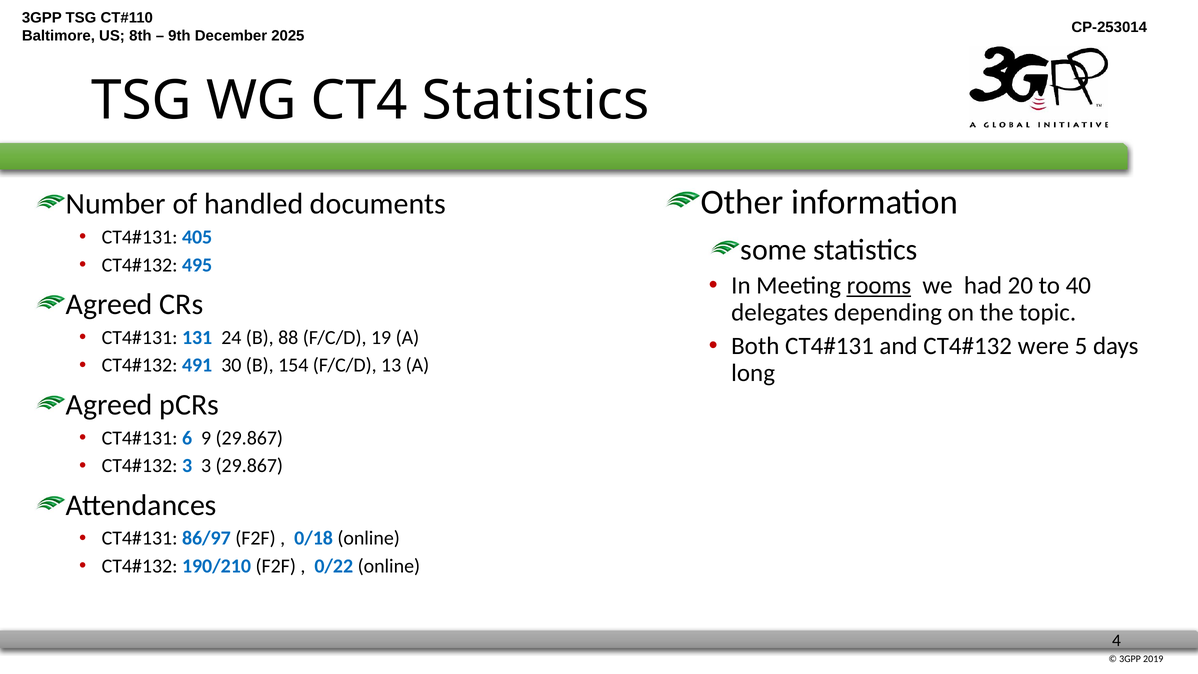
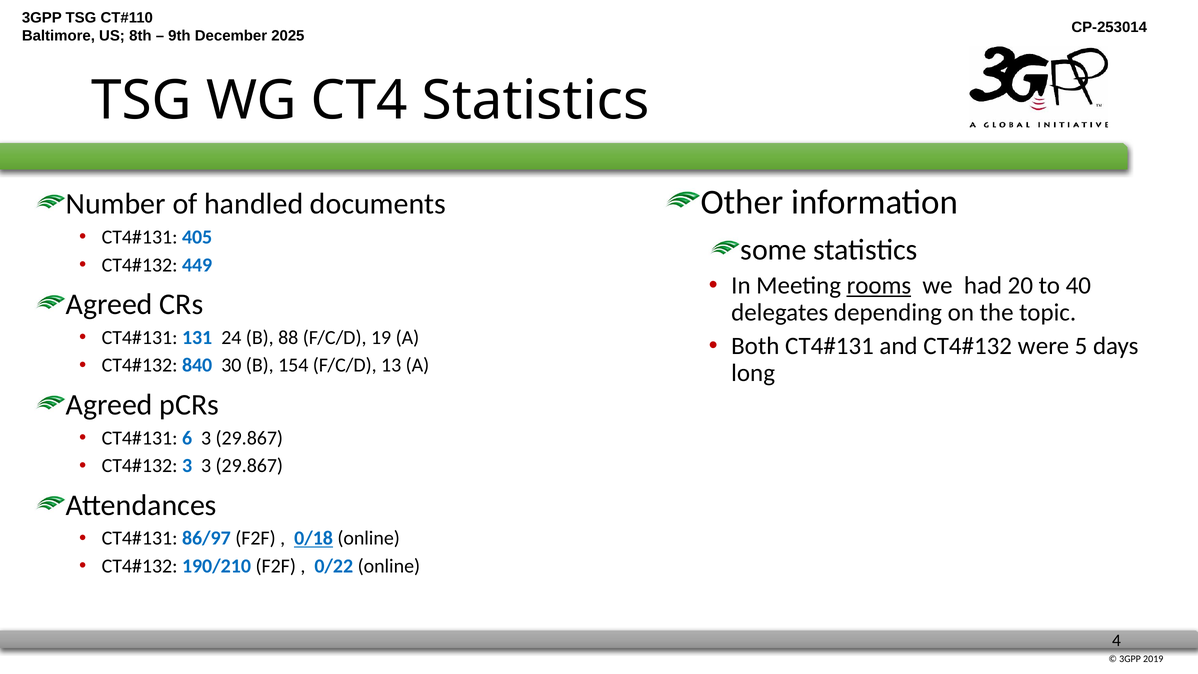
495: 495 -> 449
491: 491 -> 840
6 9: 9 -> 3
0/18 underline: none -> present
